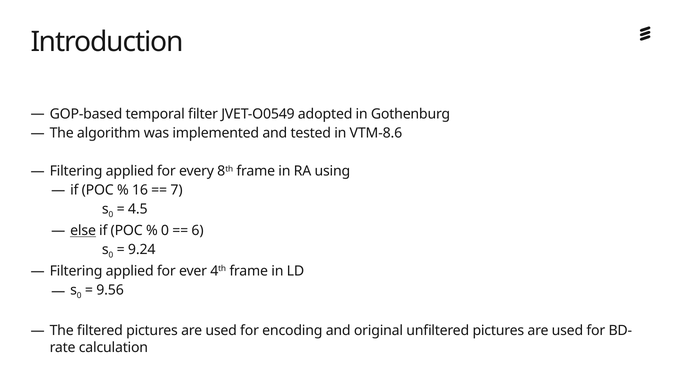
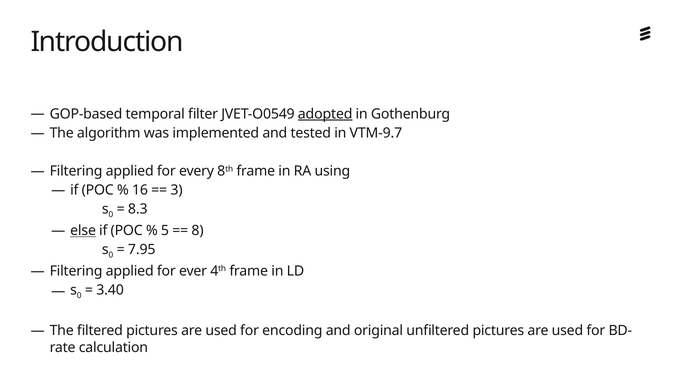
adopted underline: none -> present
VTM-8.6: VTM-8.6 -> VTM-9.7
7: 7 -> 3
4.5: 4.5 -> 8.3
0 at (165, 231): 0 -> 5
6: 6 -> 8
9.24: 9.24 -> 7.95
9.56: 9.56 -> 3.40
